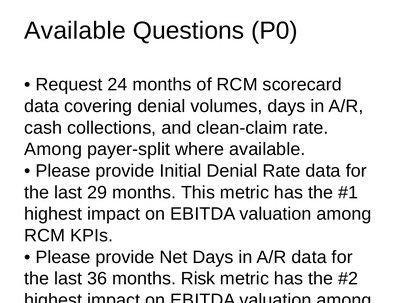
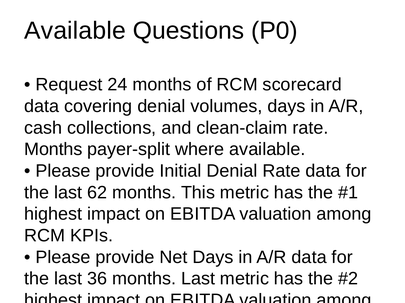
Among at (53, 150): Among -> Months
29: 29 -> 62
months Risk: Risk -> Last
